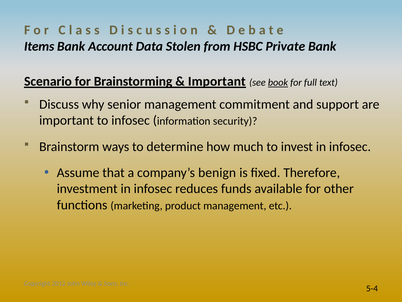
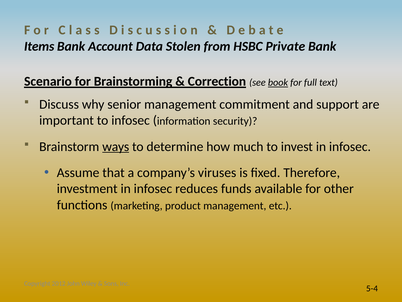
Important at (217, 81): Important -> Correction
ways underline: none -> present
benign: benign -> viruses
